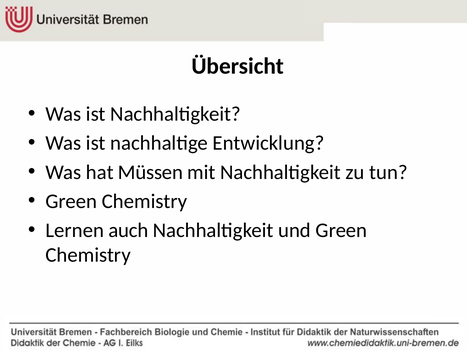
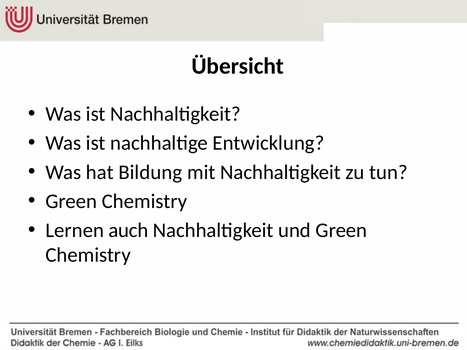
Müssen: Müssen -> Bildung
